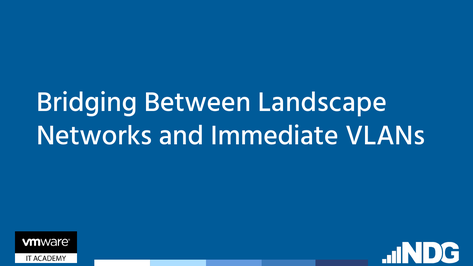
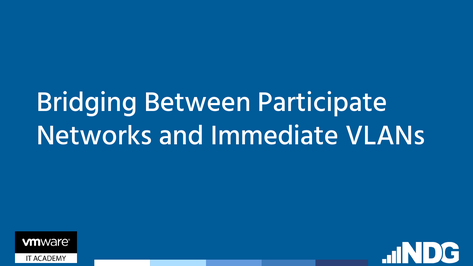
Landscape: Landscape -> Participate
